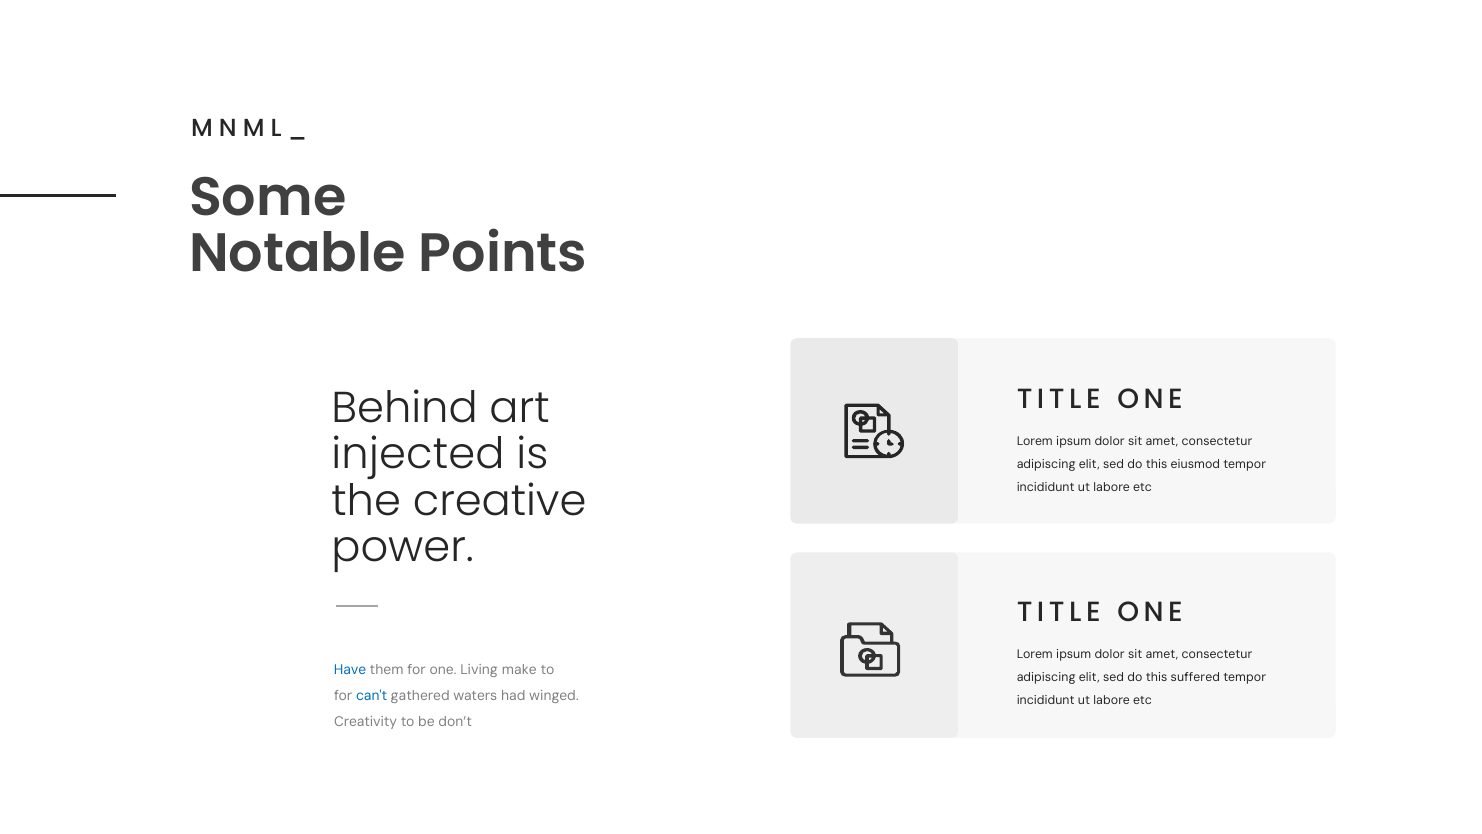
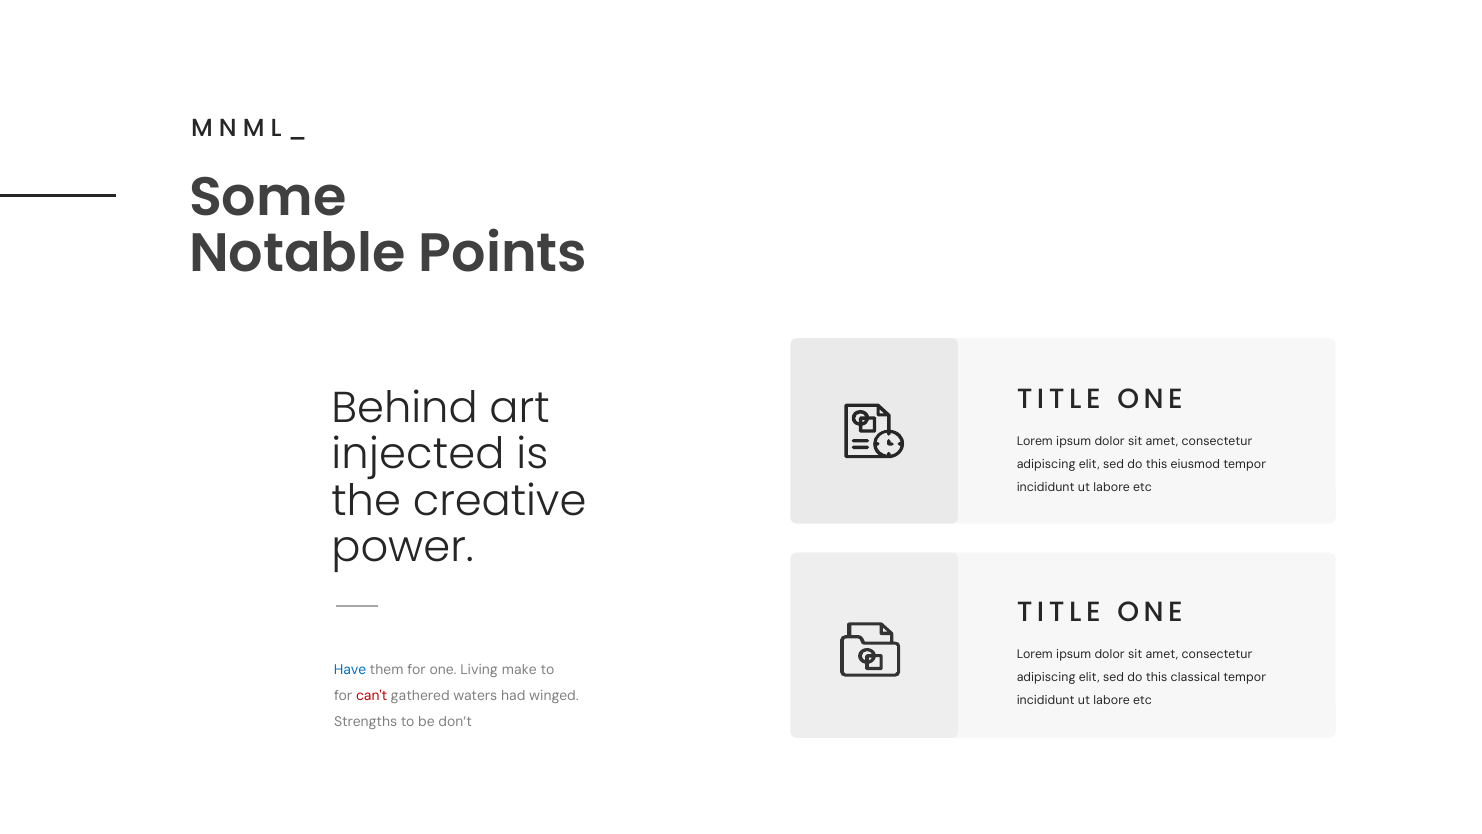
suffered: suffered -> classical
can't colour: blue -> red
Creativity: Creativity -> Strengths
